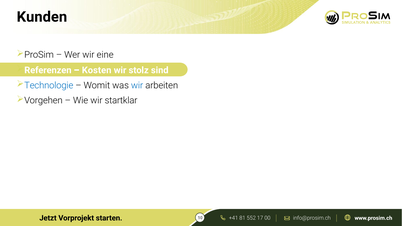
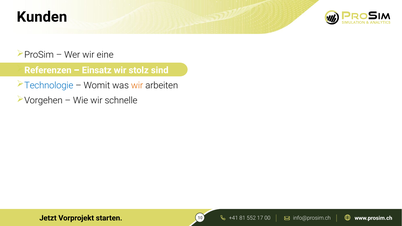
Kosten: Kosten -> Einsatz
wir at (137, 85) colour: blue -> orange
startklar: startklar -> schnelle
